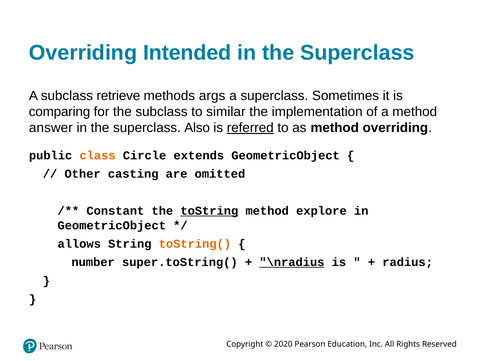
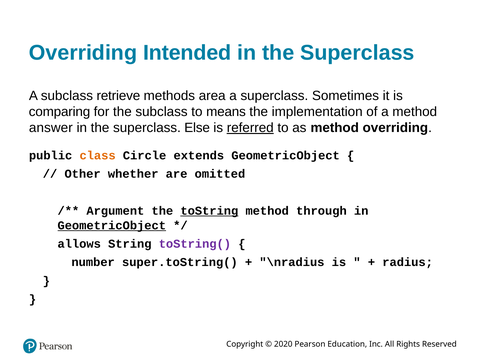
args: args -> area
similar: similar -> means
Also: Also -> Else
casting: casting -> whether
Constant: Constant -> Argument
explore: explore -> through
GeometricObject at (112, 226) underline: none -> present
toString( colour: orange -> purple
\nradius underline: present -> none
